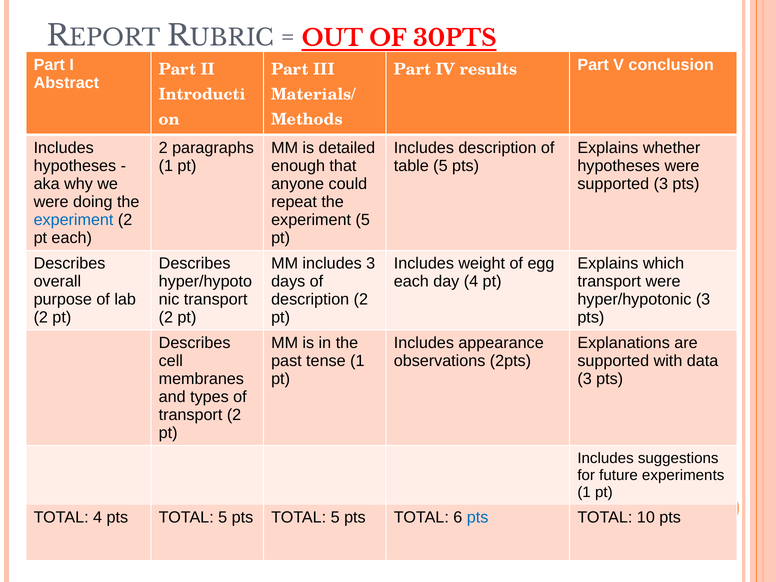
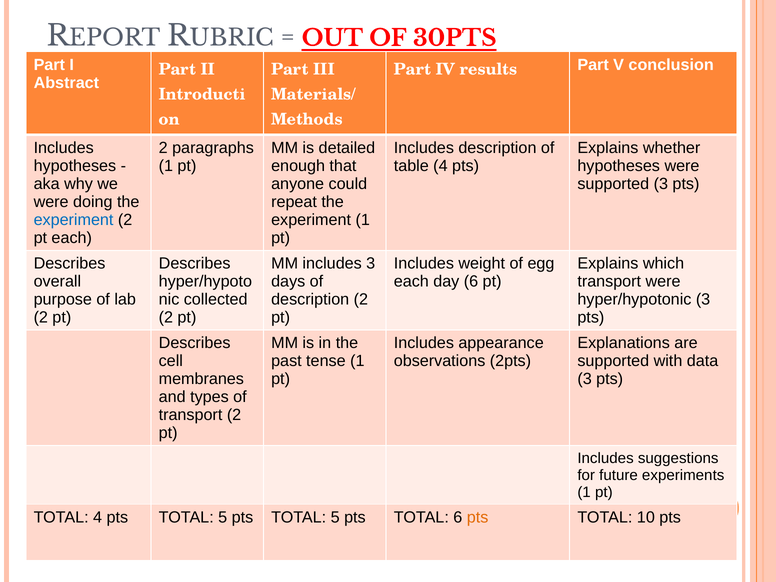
table 5: 5 -> 4
experiment 5: 5 -> 1
day 4: 4 -> 6
transport at (216, 299): transport -> collected
pts at (478, 517) colour: blue -> orange
